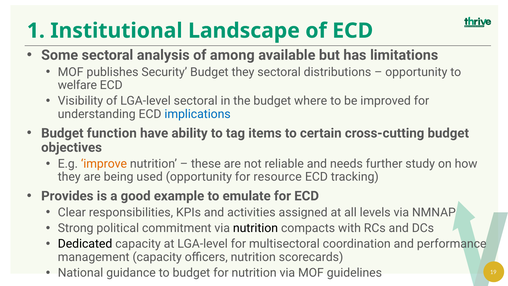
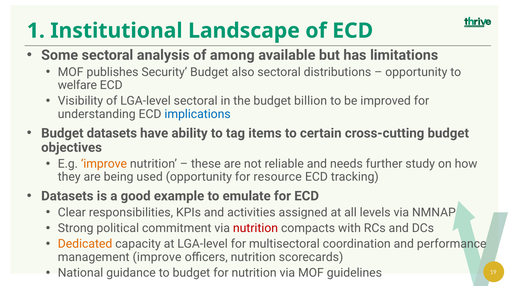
Budget they: they -> also
where: where -> billion
Budget function: function -> datasets
Provides at (67, 196): Provides -> Datasets
nutrition at (255, 228) colour: black -> red
Dedicated colour: black -> orange
management capacity: capacity -> improve
